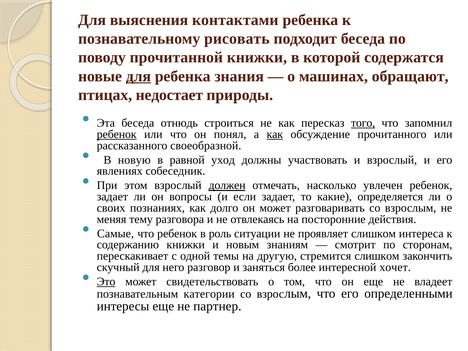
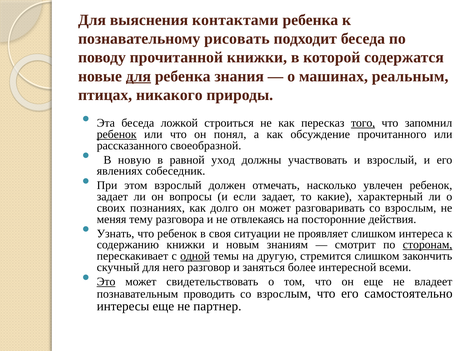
обращают: обращают -> реальным
недостает: недостает -> никакого
отнюдь: отнюдь -> ложкой
как at (275, 134) underline: present -> none
должен underline: present -> none
определяется: определяется -> характерный
Самые: Самые -> Узнать
роль: роль -> своя
сторонам underline: none -> present
одной underline: none -> present
хочет: хочет -> всеми
категории: категории -> проводить
определенными: определенными -> самостоятельно
